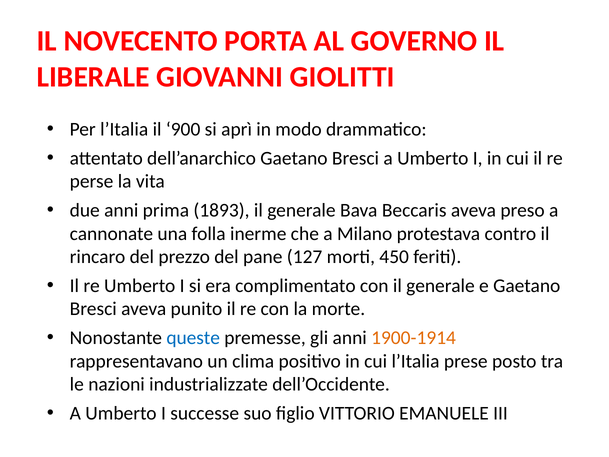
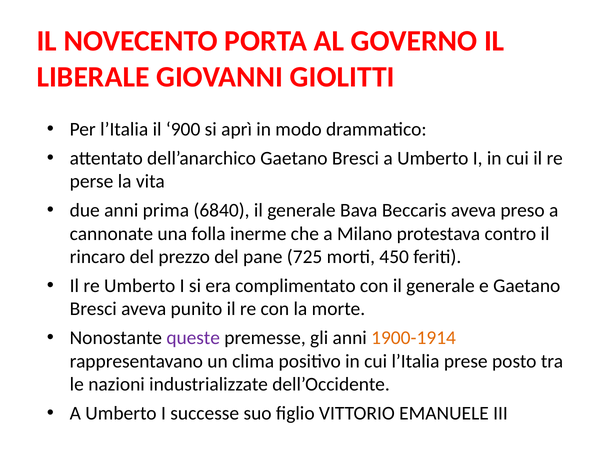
1893: 1893 -> 6840
127: 127 -> 725
queste colour: blue -> purple
